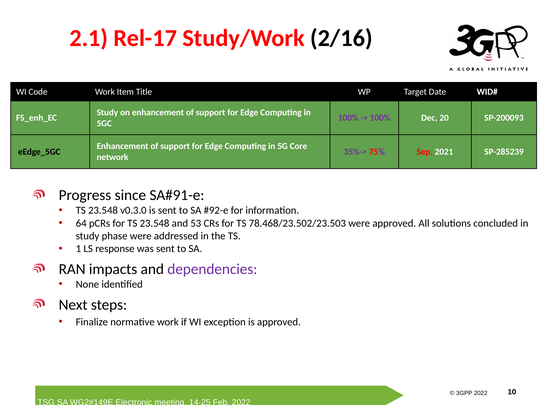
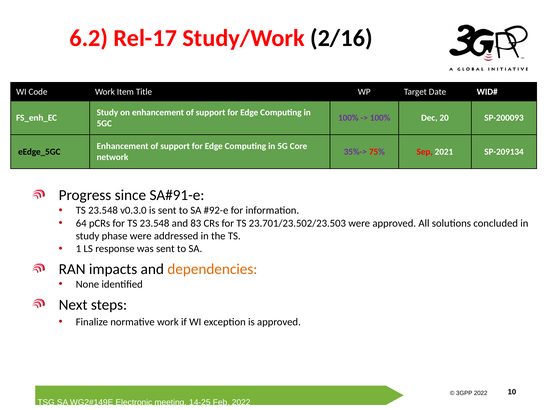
2.1: 2.1 -> 6.2
SP-285239: SP-285239 -> SP-209134
53: 53 -> 83
78.468/23.502/23.503: 78.468/23.502/23.503 -> 23.701/23.502/23.503
dependencies colour: purple -> orange
